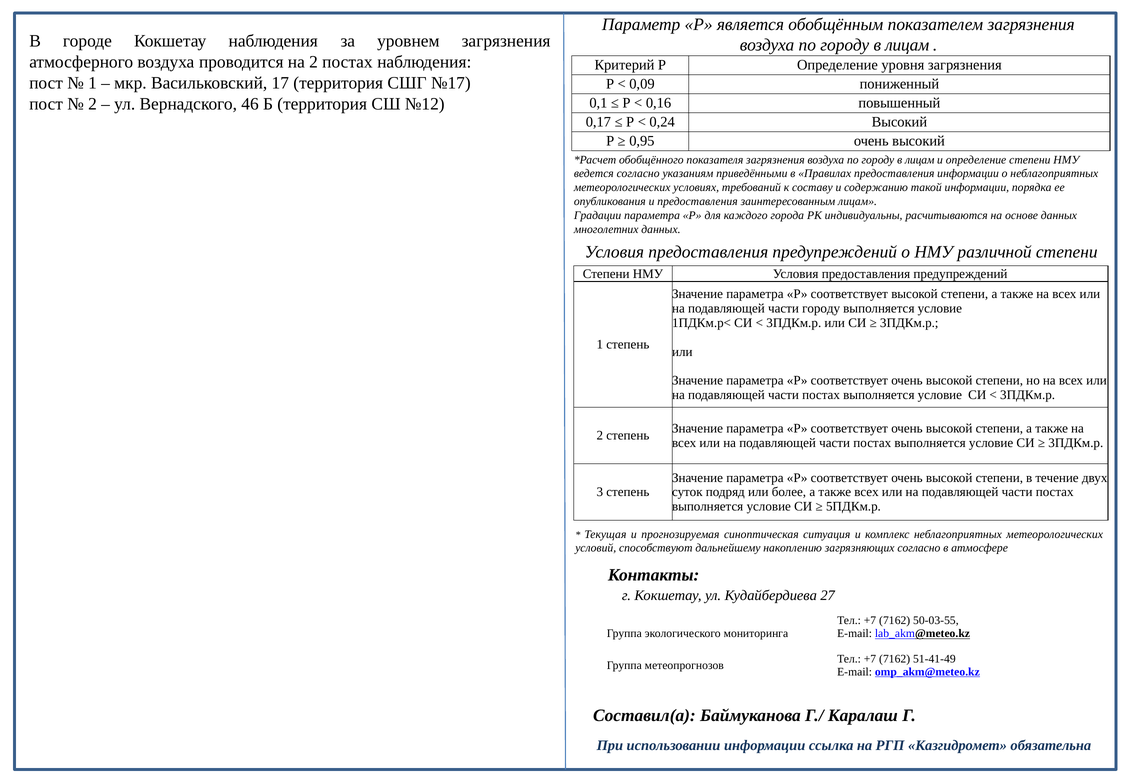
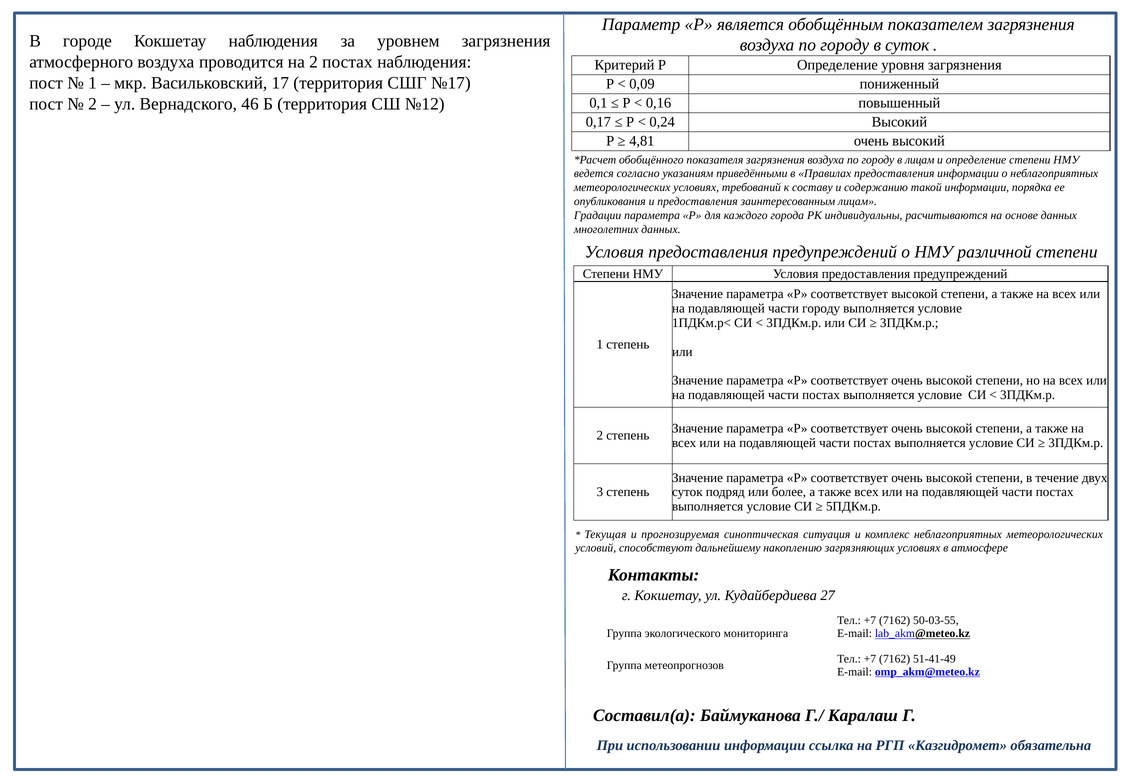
лицам at (907, 45): лицам -> суток
0,95: 0,95 -> 4,81
загрязняющих согласно: согласно -> условиях
